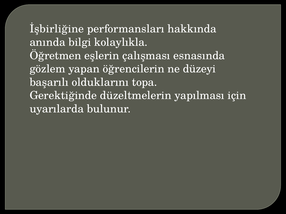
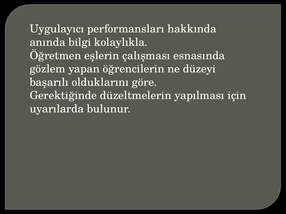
İşbirliğine: İşbirliğine -> Uygulayıcı
topa: topa -> göre
